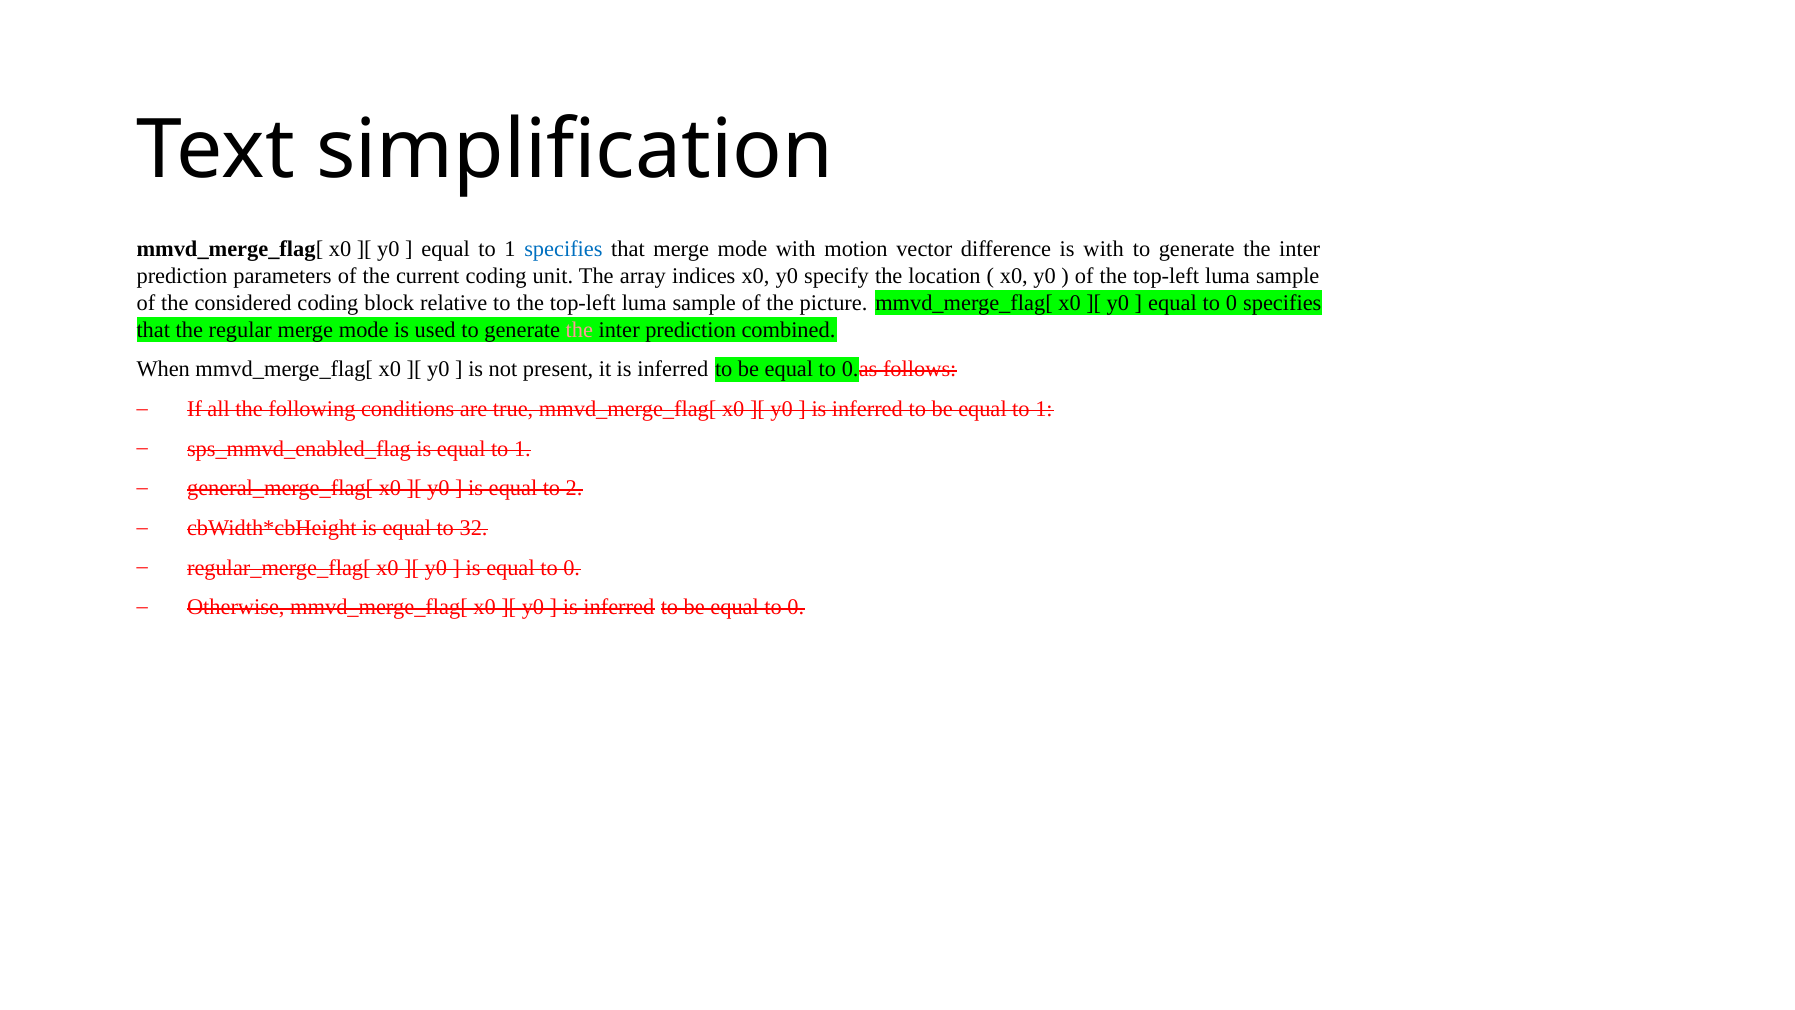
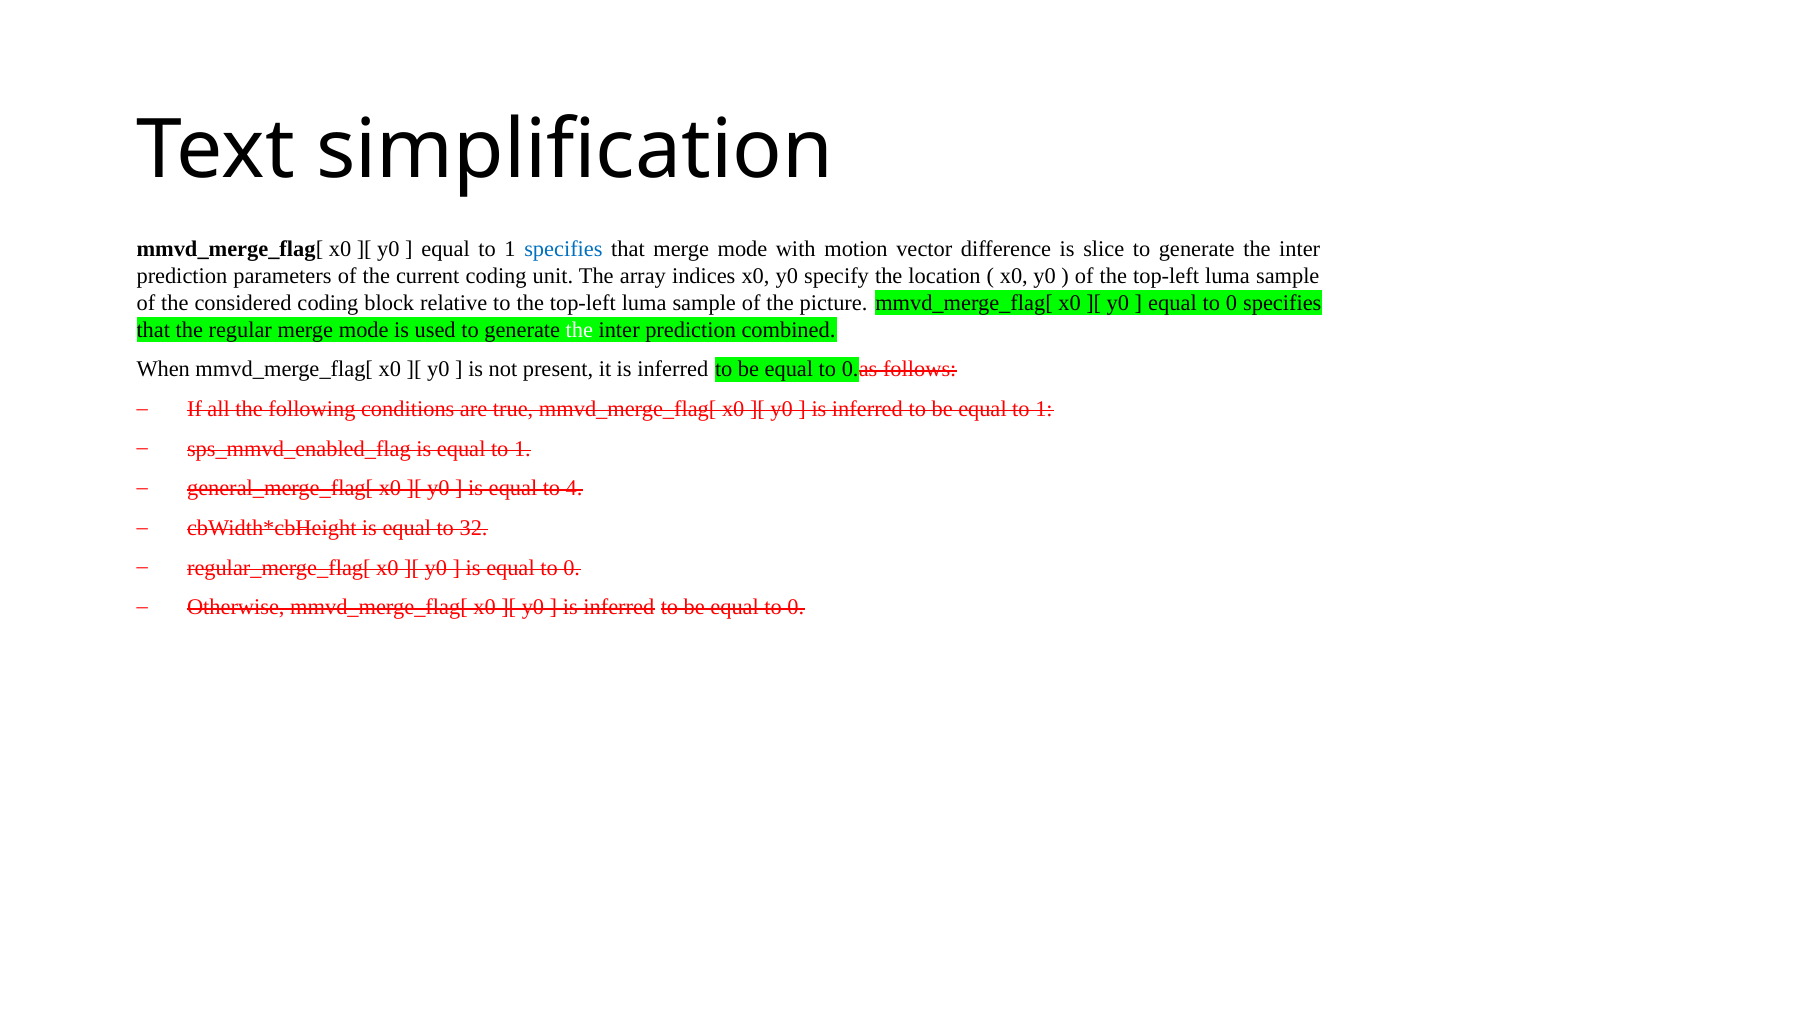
is with: with -> slice
the at (579, 330) colour: pink -> white
2: 2 -> 4
